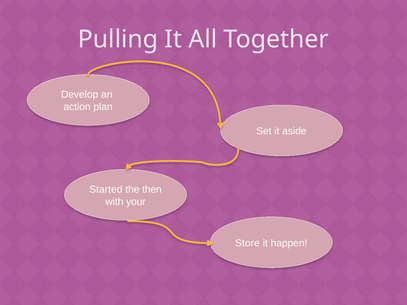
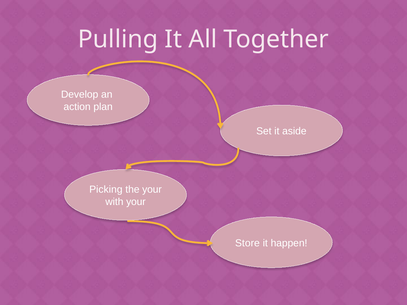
Started: Started -> Picking
the then: then -> your
